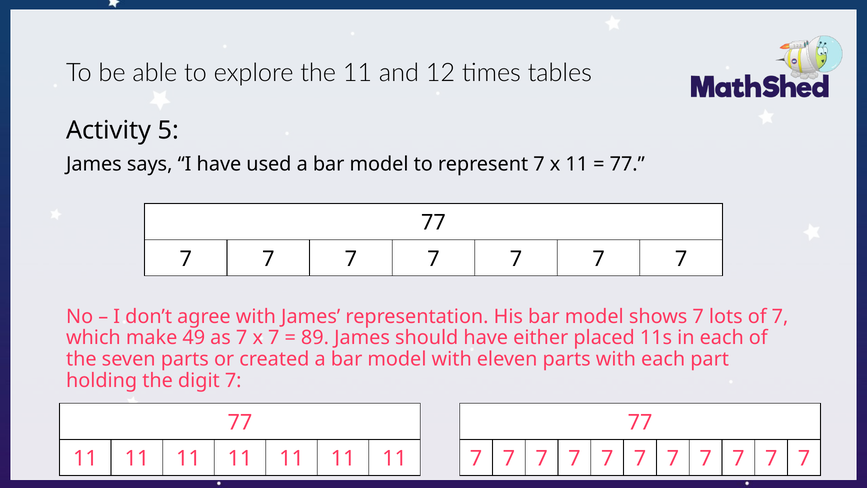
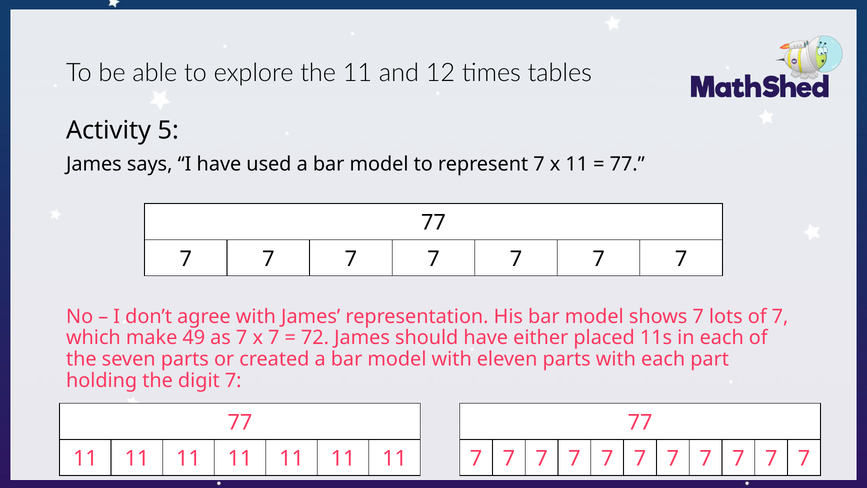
89: 89 -> 72
